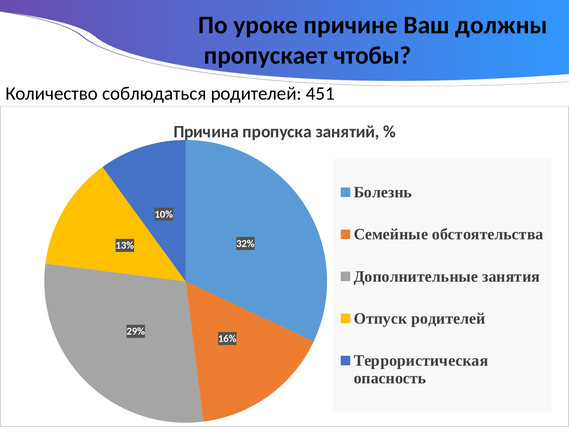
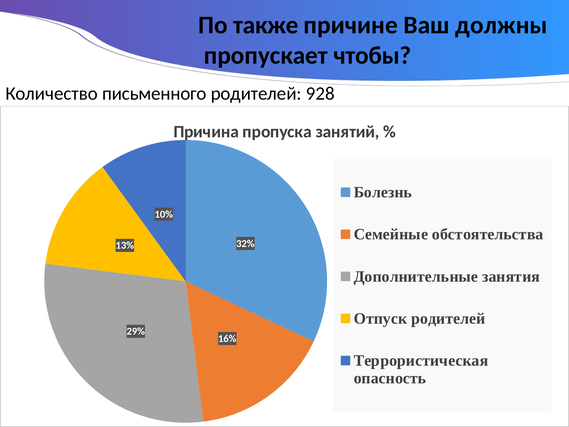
уроке: уроке -> также
соблюдаться: соблюдаться -> письменного
451: 451 -> 928
